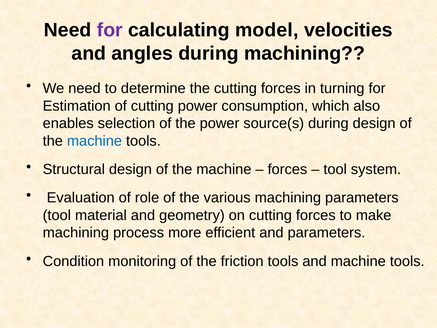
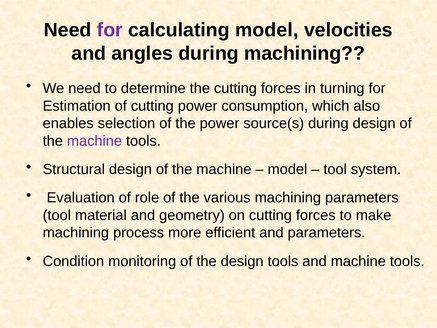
machine at (94, 141) colour: blue -> purple
forces at (287, 169): forces -> model
the friction: friction -> design
